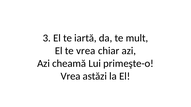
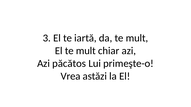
El te vrea: vrea -> mult
cheamă: cheamă -> păcătos
